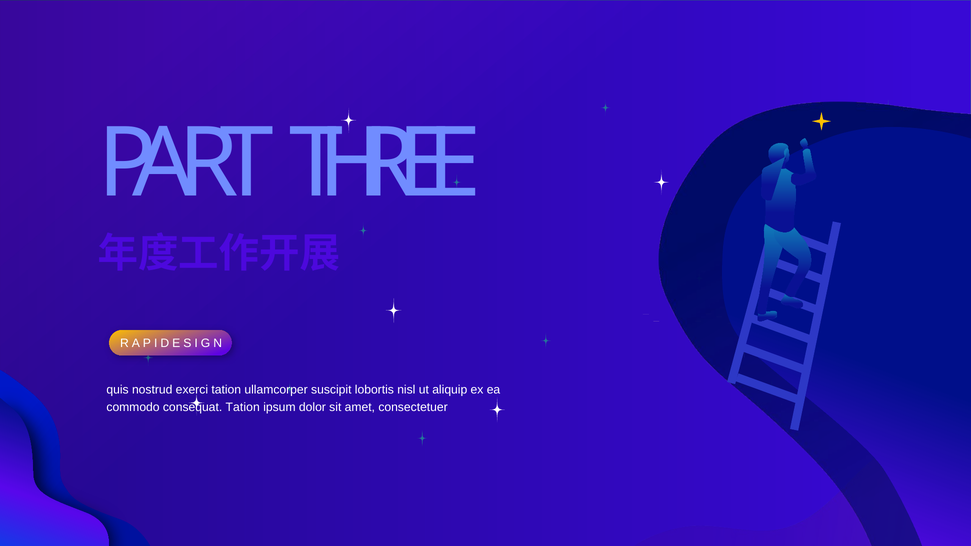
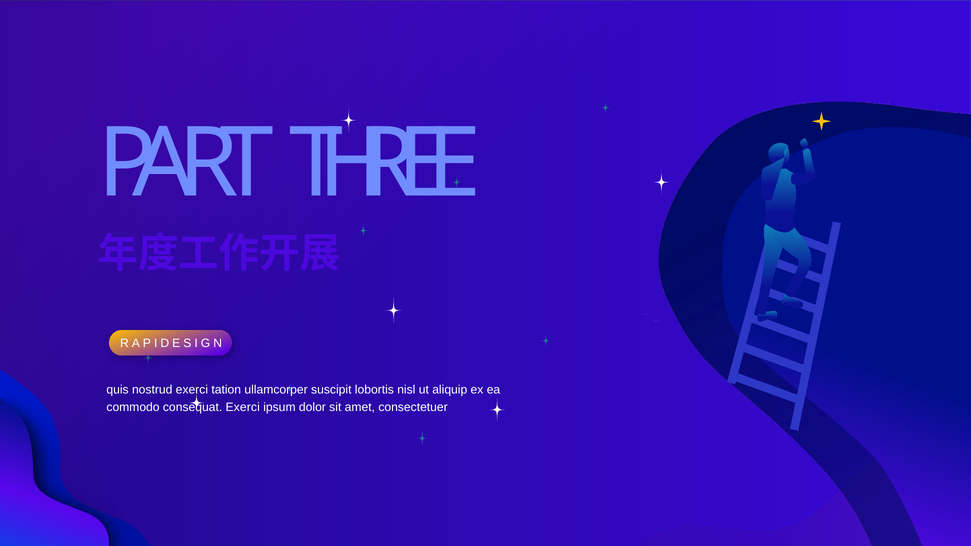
Tation at (243, 407): Tation -> Exerci
